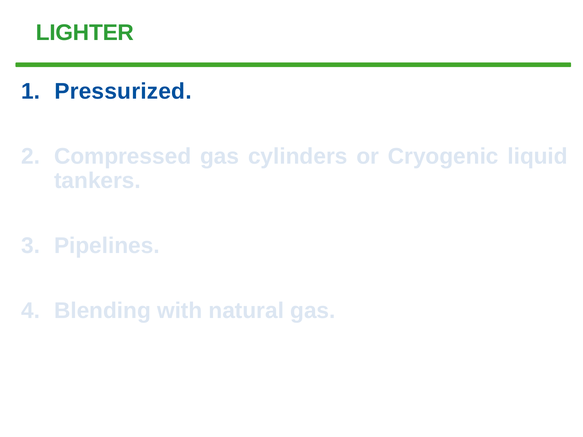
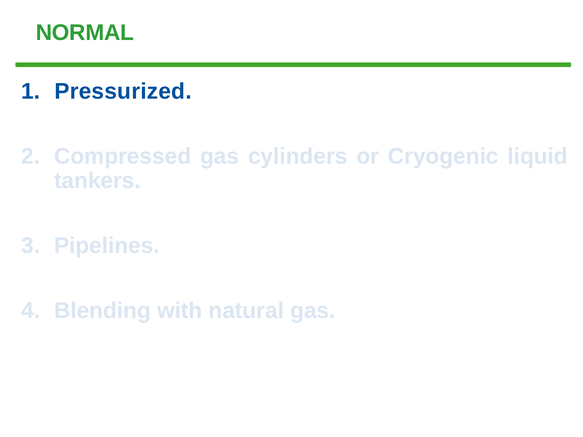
LIGHTER: LIGHTER -> NORMAL
